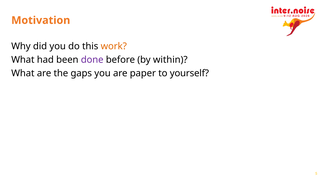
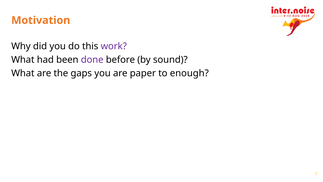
work colour: orange -> purple
within: within -> sound
yourself: yourself -> enough
